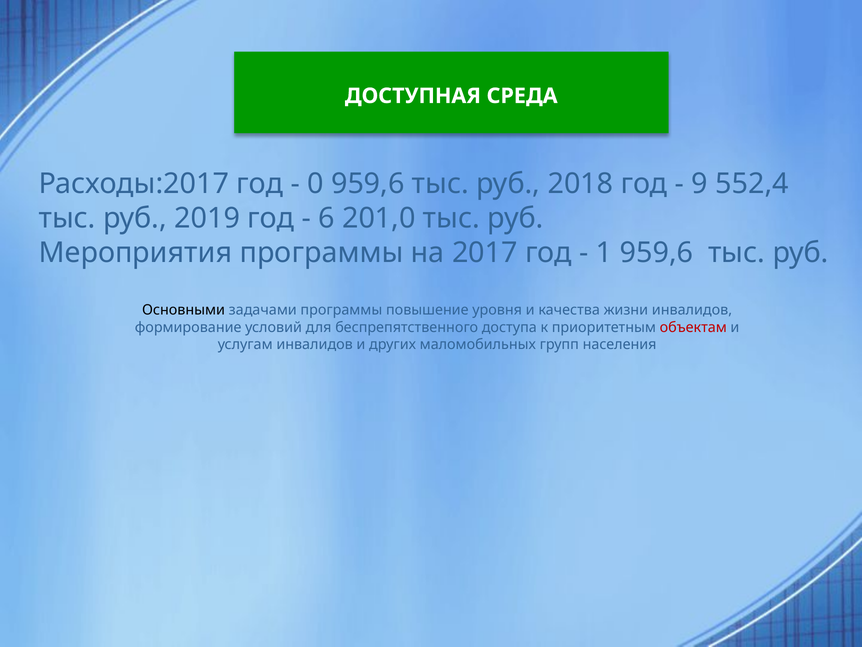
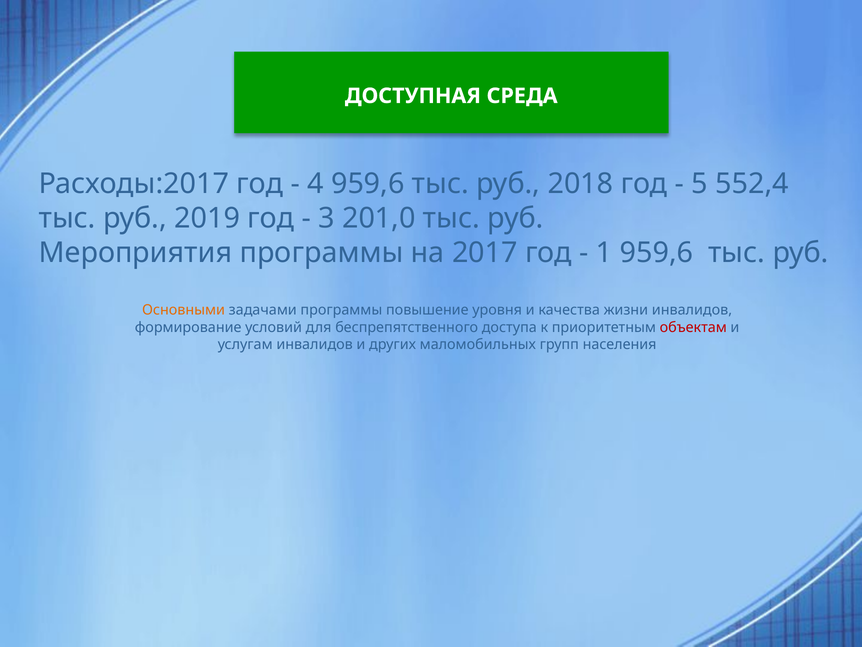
0: 0 -> 4
9: 9 -> 5
6: 6 -> 3
Основными colour: black -> orange
